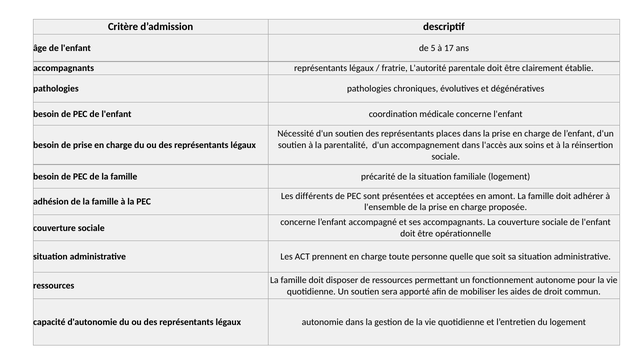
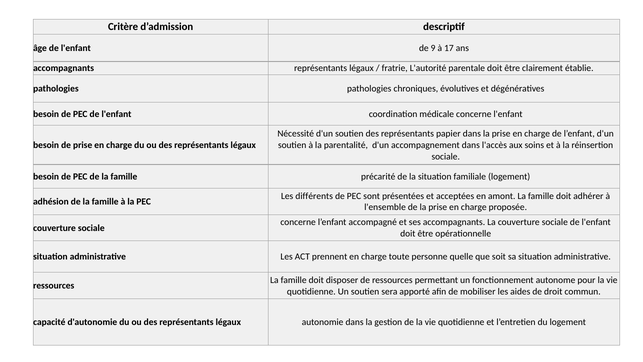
5: 5 -> 9
places: places -> papier
